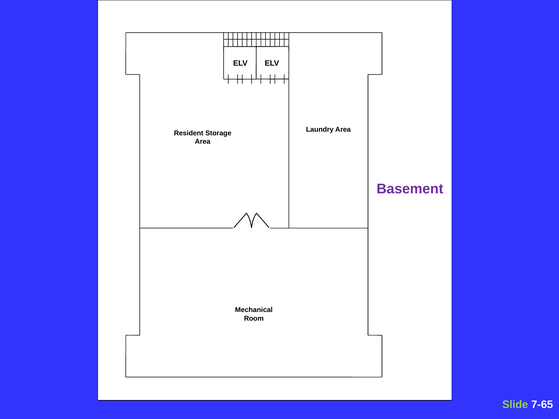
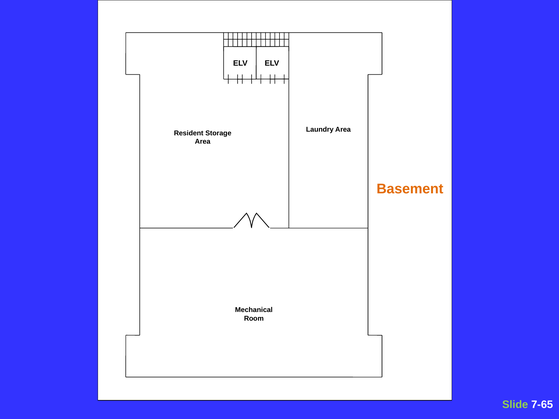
Basement colour: purple -> orange
